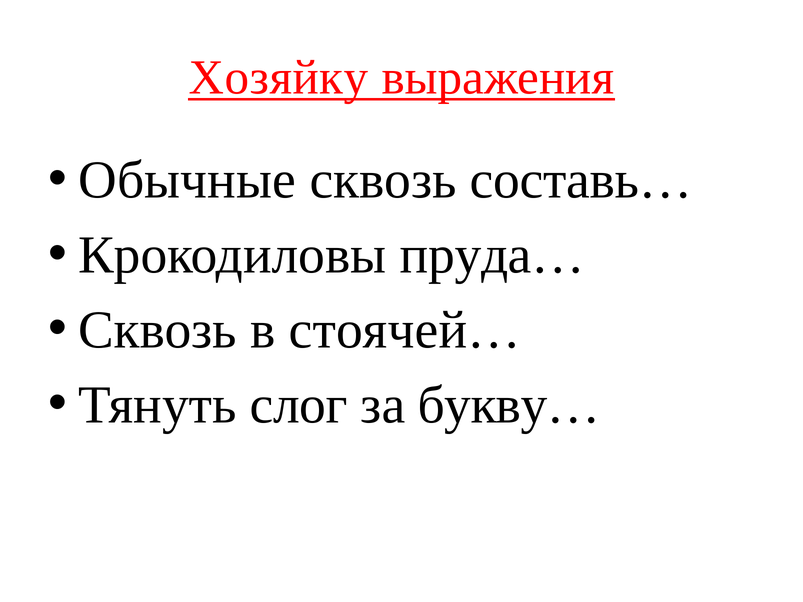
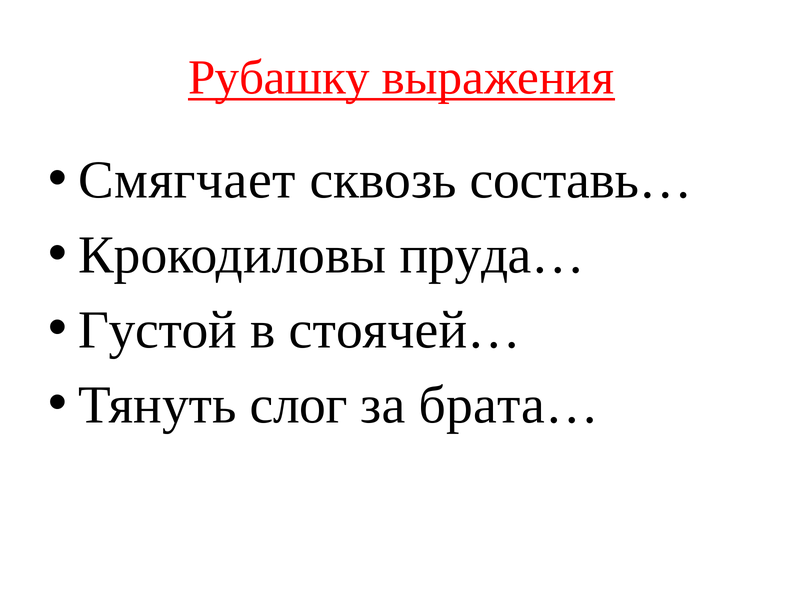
Хозяйку: Хозяйку -> Рубашку
Обычные: Обычные -> Смягчает
Сквозь at (158, 330): Сквозь -> Густой
букву…: букву… -> брата…
